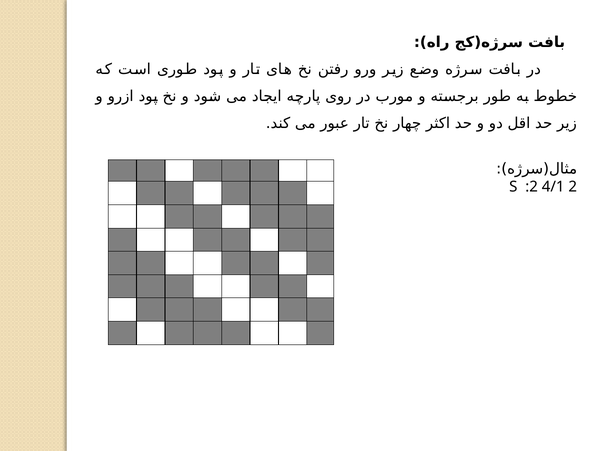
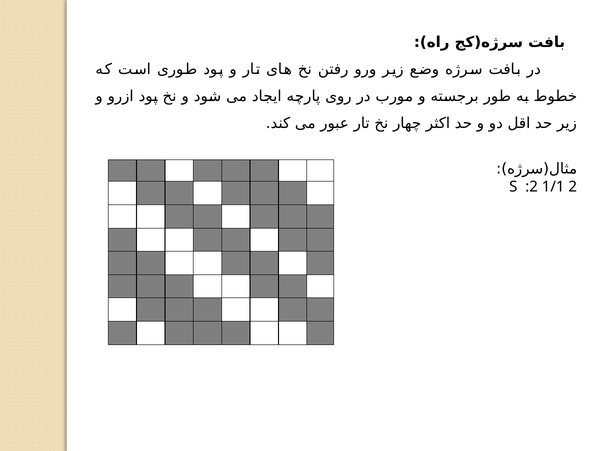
4/1: 4/1 -> 1/1
